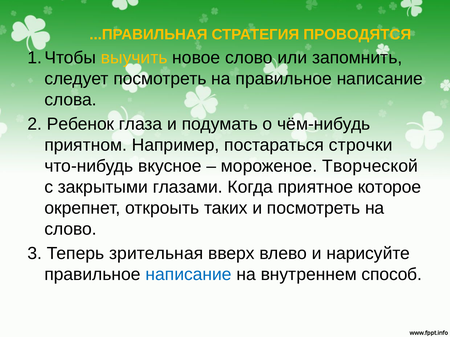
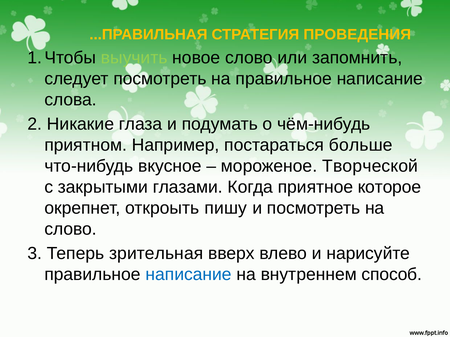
ПРОВОДЯТСЯ: ПРОВОДЯТСЯ -> ПРОВЕДЕНИЯ
выучить colour: yellow -> light green
Ребенок: Ребенок -> Никакие
строчки: строчки -> больше
таких: таких -> пишу
